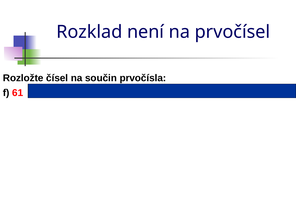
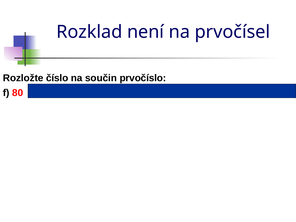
čísel: čísel -> číslo
prvočísla: prvočísla -> prvočíslo
61: 61 -> 80
